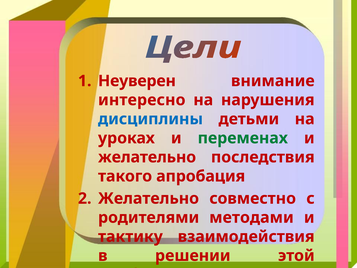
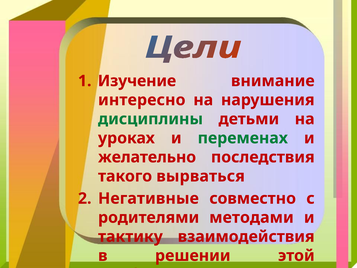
Неуверен: Неуверен -> Изучение
дисциплины colour: blue -> green
апробация: апробация -> вырваться
Желательно at (149, 198): Желательно -> Негативные
